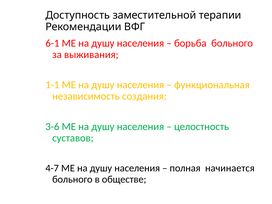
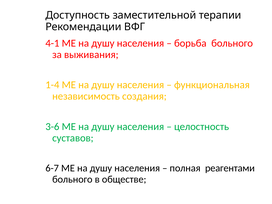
6-1: 6-1 -> 4-1
1-1: 1-1 -> 1-4
4-7: 4-7 -> 6-7
начинается: начинается -> реагентами
